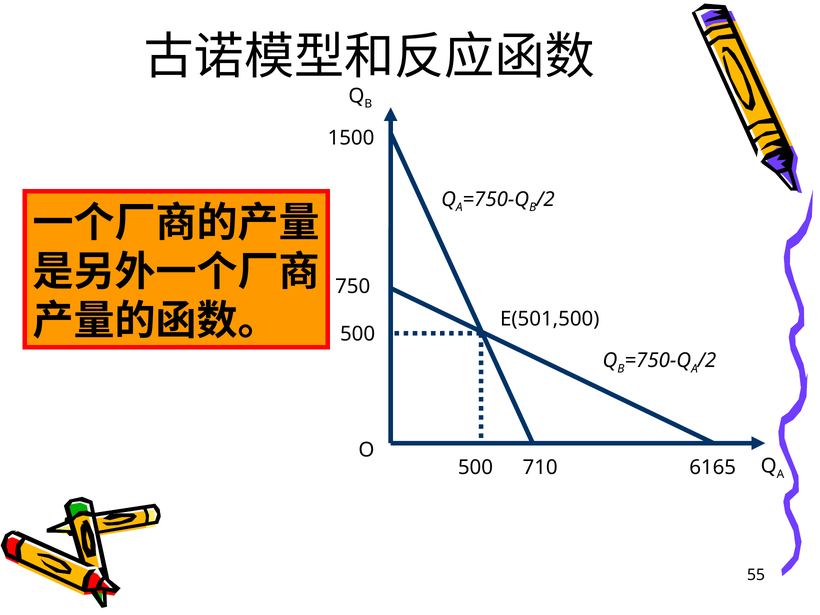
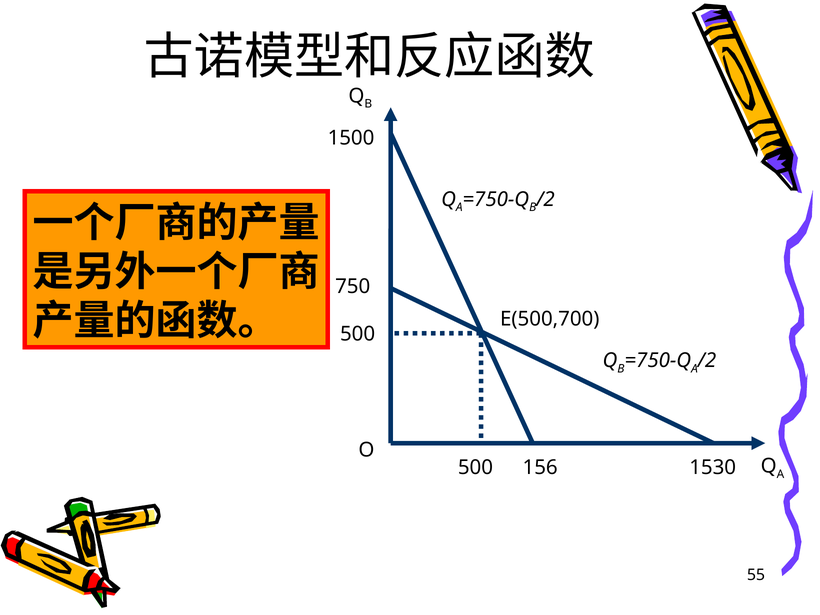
E(501,500: E(501,500 -> E(500,700
710: 710 -> 156
6165: 6165 -> 1530
